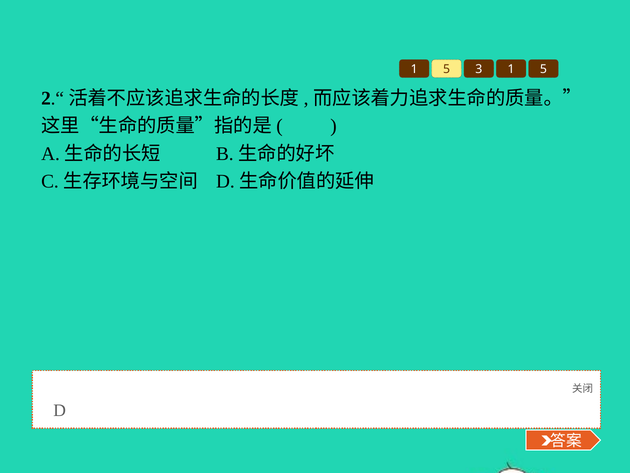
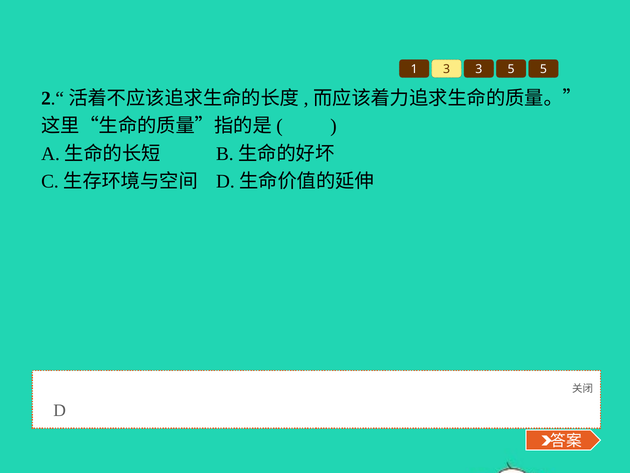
5 at (447, 69): 5 -> 3
3 1: 1 -> 5
